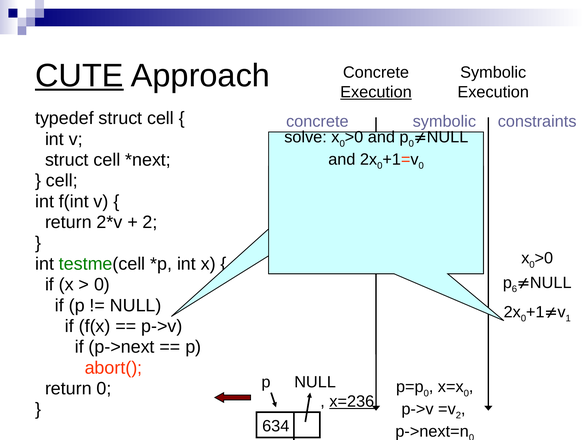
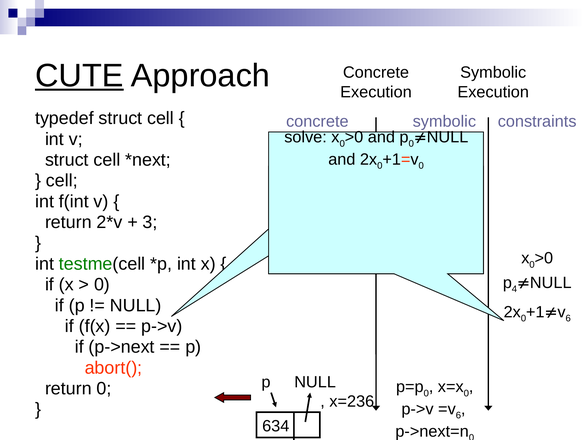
Execution at (376, 92) underline: present -> none
2 at (150, 222): 2 -> 3
6: 6 -> 4
v 1: 1 -> 6
x=236 underline: present -> none
2 at (458, 415): 2 -> 6
